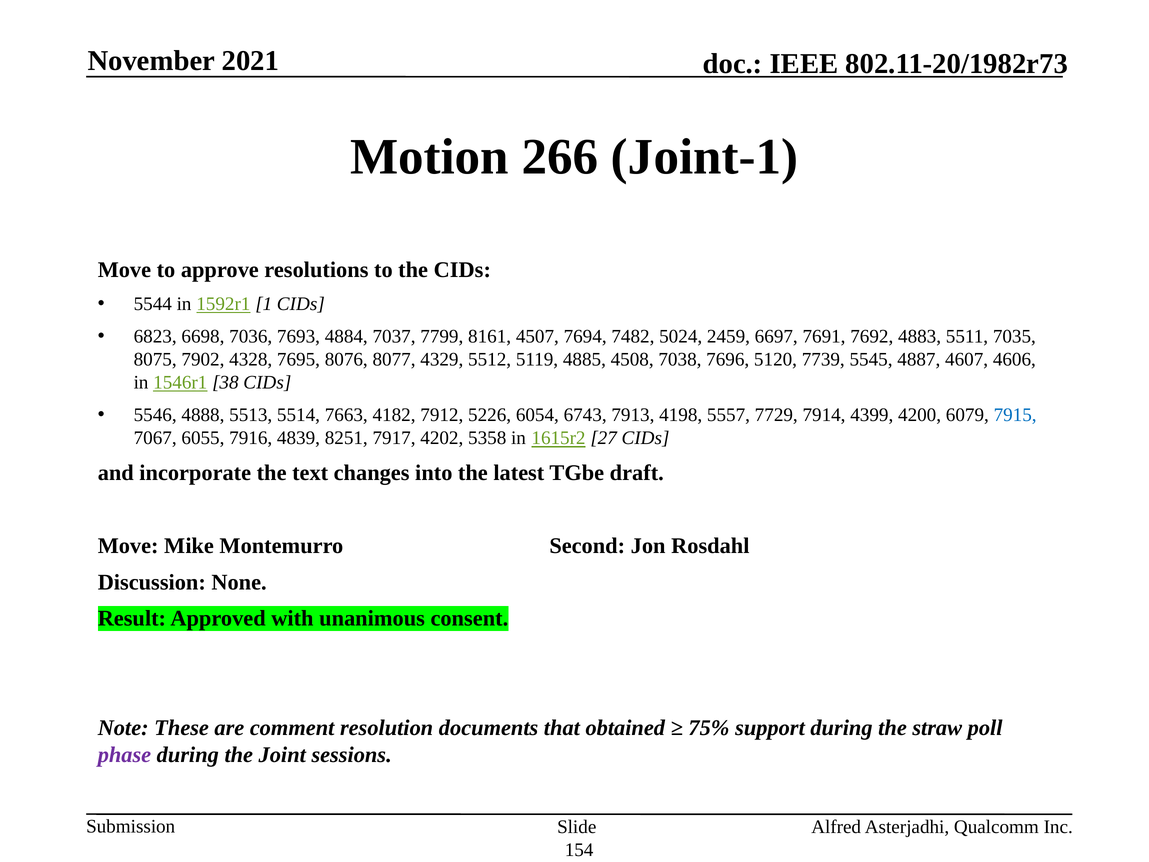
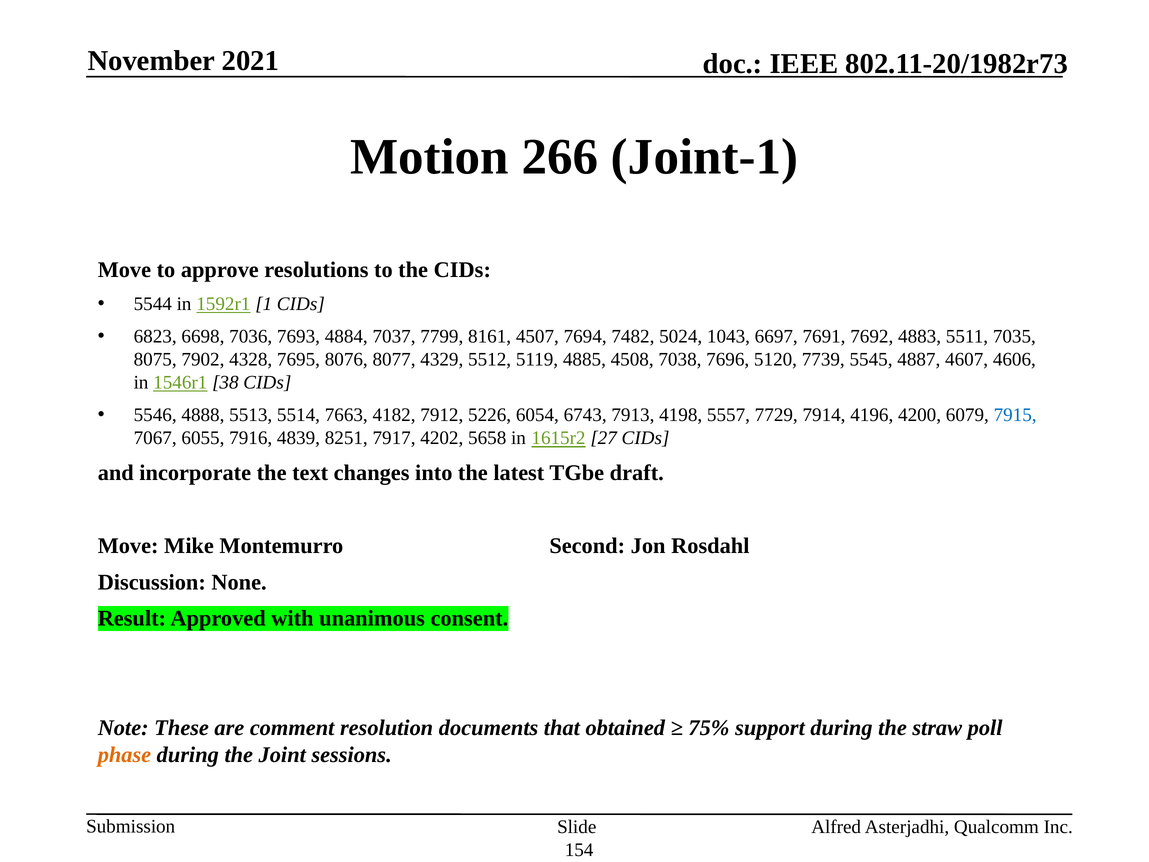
2459: 2459 -> 1043
4399: 4399 -> 4196
5358: 5358 -> 5658
phase colour: purple -> orange
